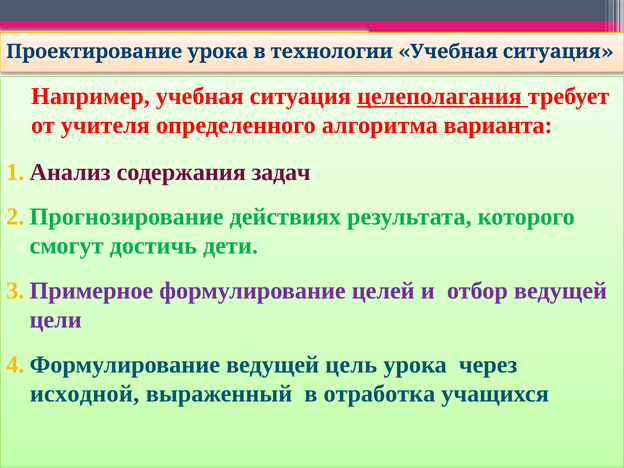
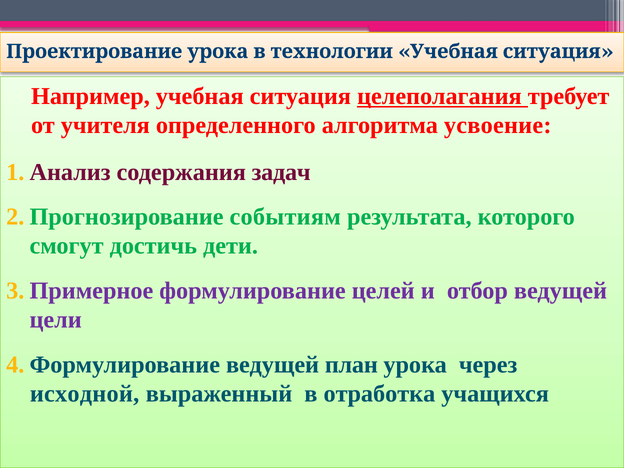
варианта: варианта -> усвоение
действиях: действиях -> событиям
цель: цель -> план
